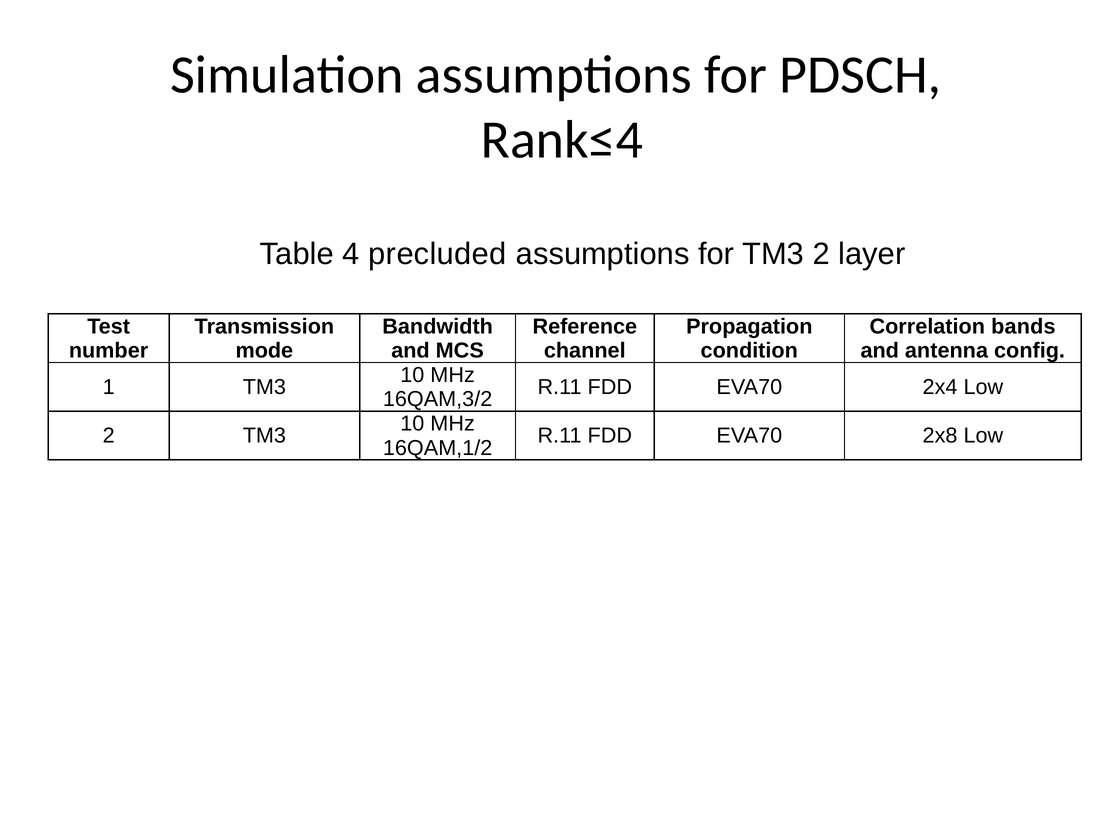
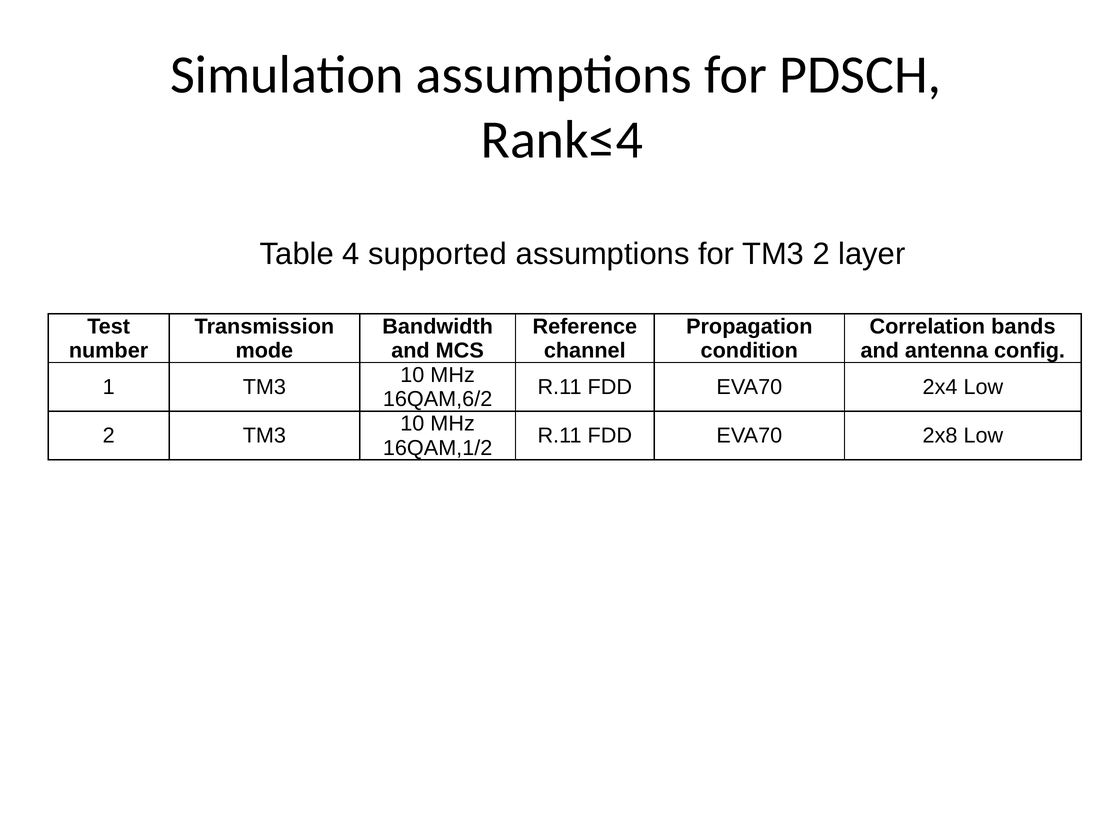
precluded: precluded -> supported
16QAM,3/2: 16QAM,3/2 -> 16QAM,6/2
